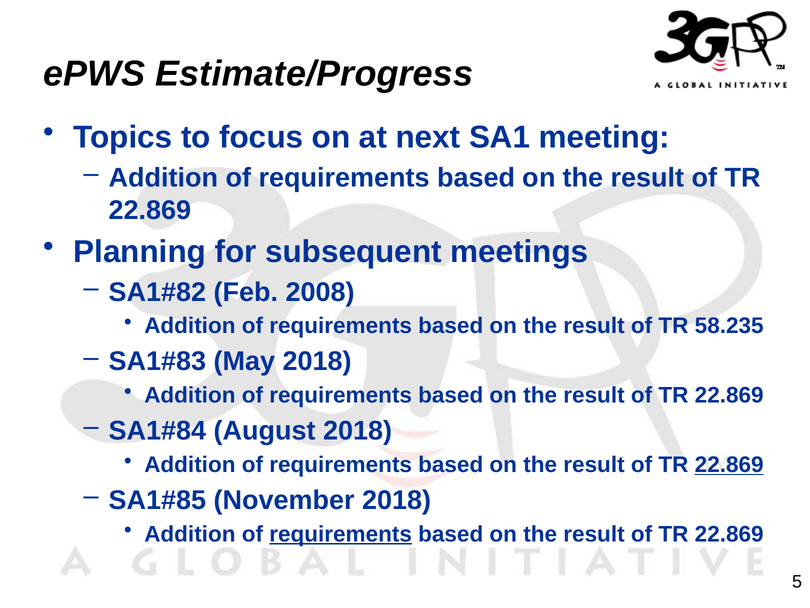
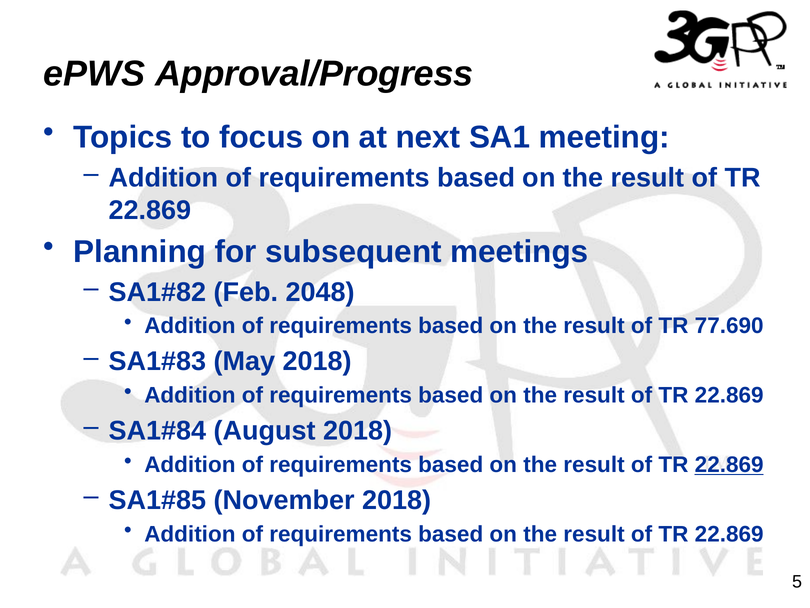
Estimate/Progress: Estimate/Progress -> Approval/Progress
2008: 2008 -> 2048
58.235: 58.235 -> 77.690
requirements at (341, 534) underline: present -> none
